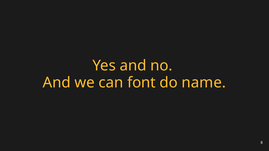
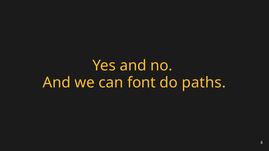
name: name -> paths
